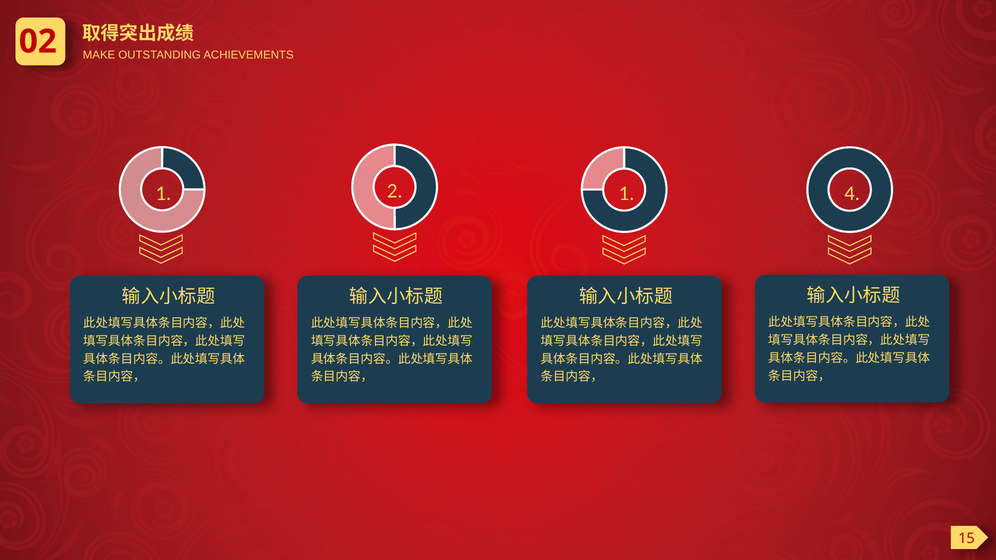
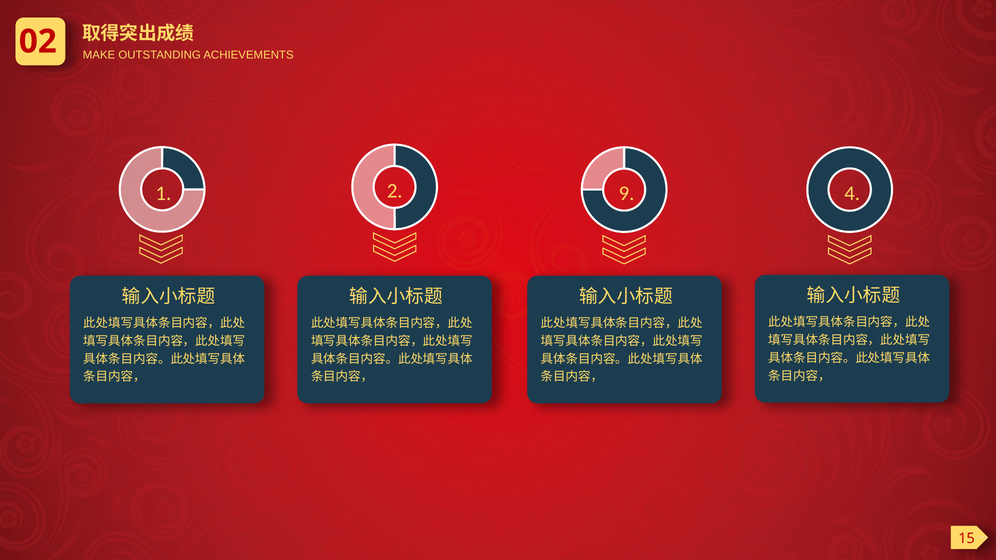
2 1: 1 -> 9
